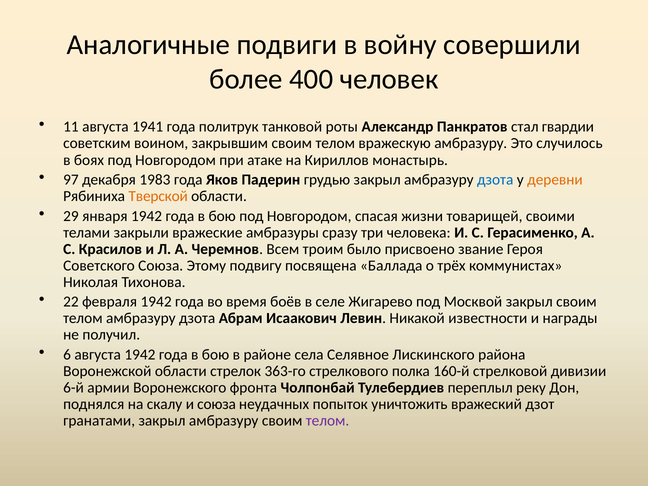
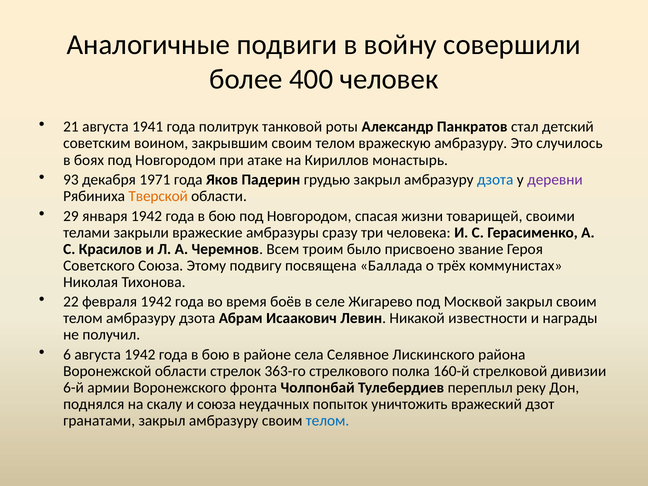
11: 11 -> 21
гвардии: гвардии -> детский
97: 97 -> 93
1983: 1983 -> 1971
деревни colour: orange -> purple
телом at (328, 421) colour: purple -> blue
